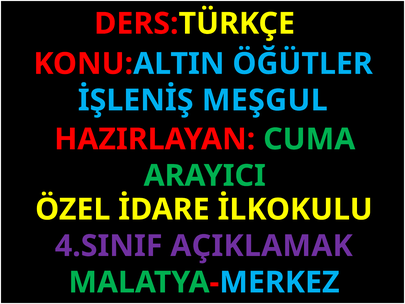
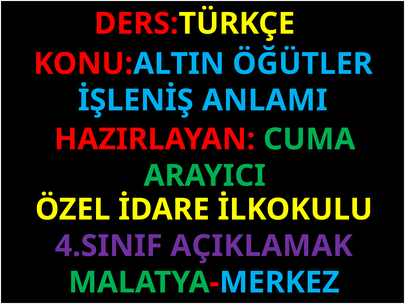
MEŞGUL: MEŞGUL -> ANLAMI
